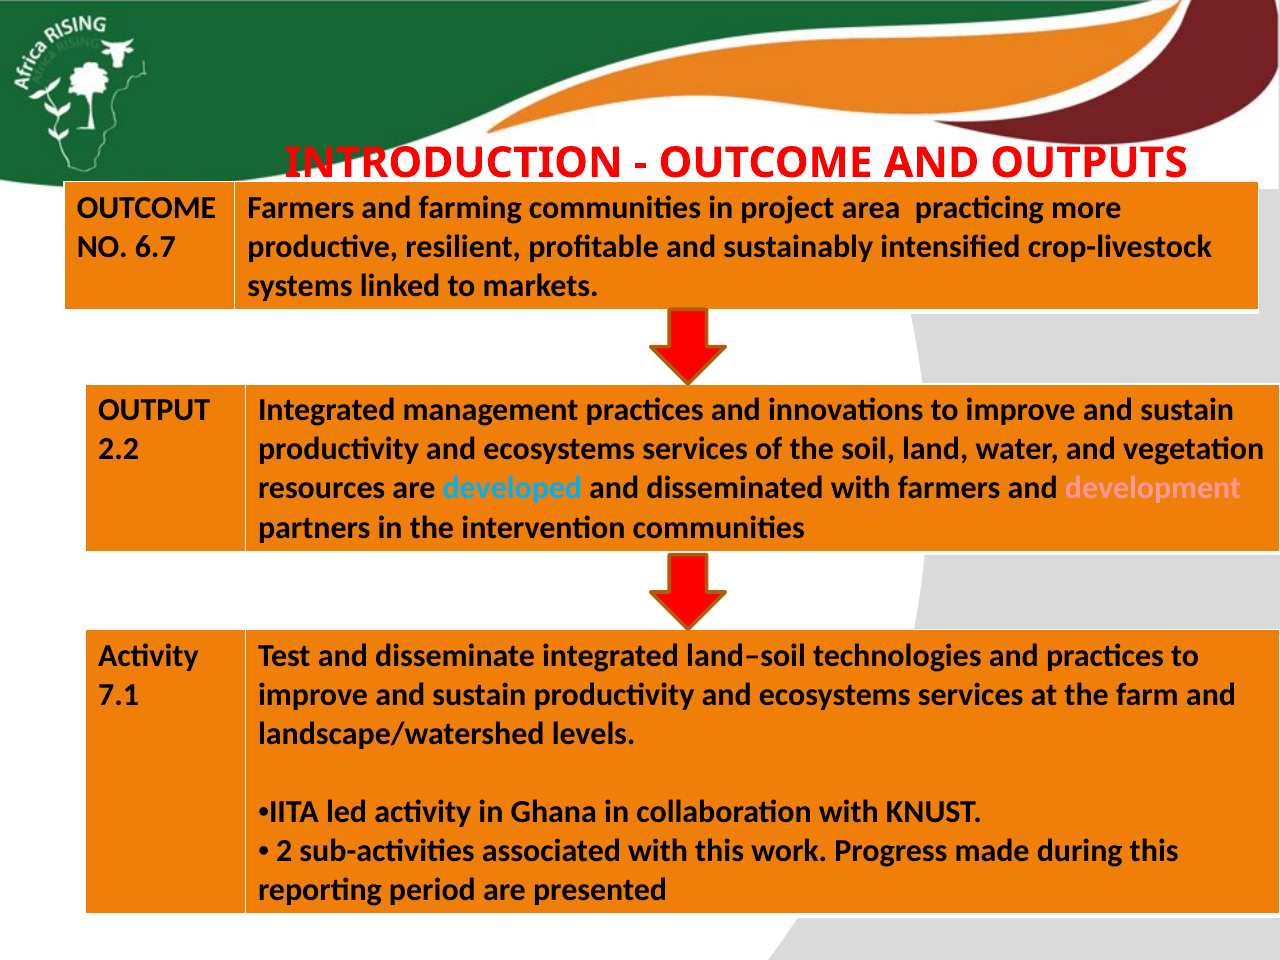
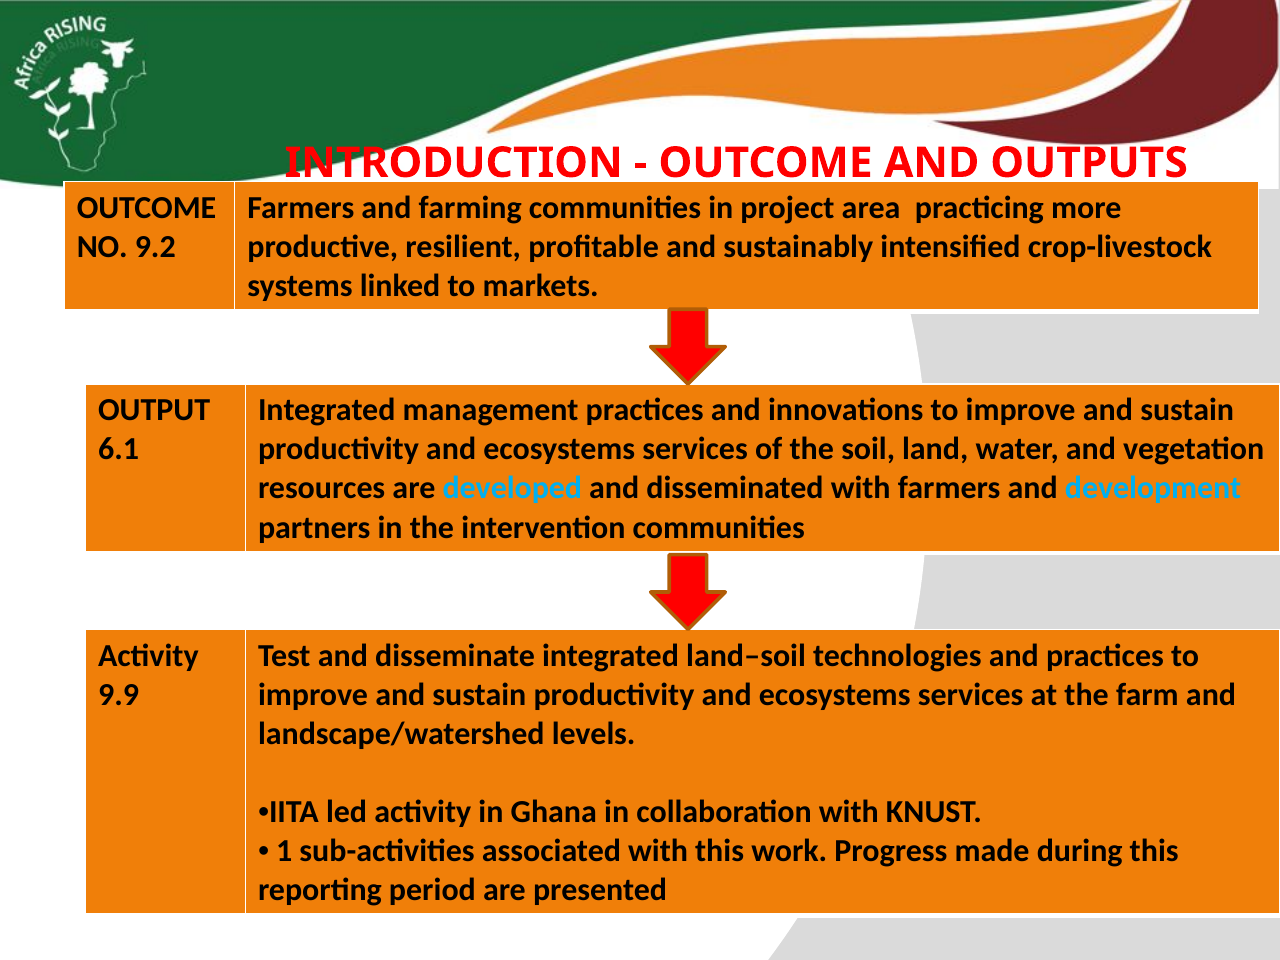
6.7: 6.7 -> 9.2
2.2: 2.2 -> 6.1
development colour: pink -> light blue
7.1: 7.1 -> 9.9
2: 2 -> 1
